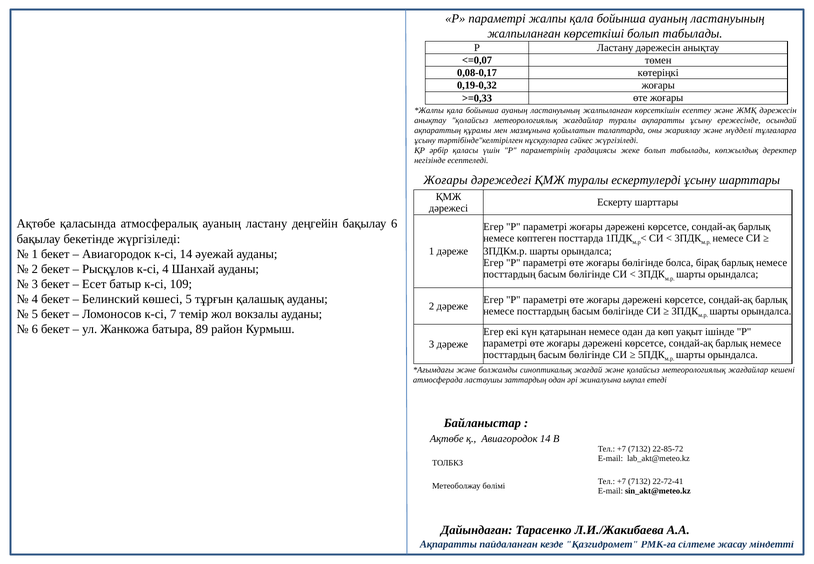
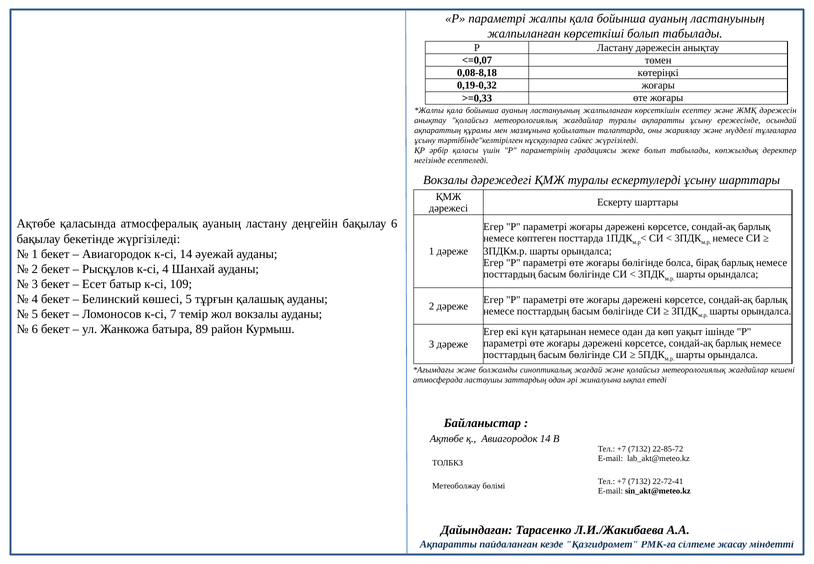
0,08-0,17: 0,08-0,17 -> 0,08-8,18
Жоғары at (446, 180): Жоғары -> Вокзалы
